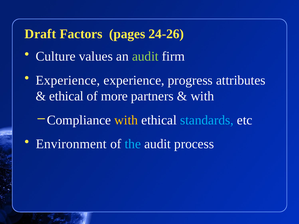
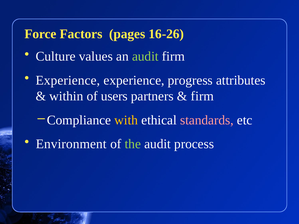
Draft: Draft -> Force
24-26: 24-26 -> 16-26
ethical at (66, 96): ethical -> within
more: more -> users
with at (202, 96): with -> firm
standards colour: light blue -> pink
the colour: light blue -> light green
